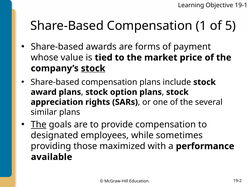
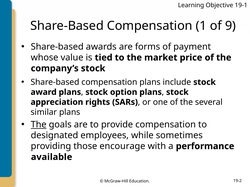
5: 5 -> 9
stock at (93, 69) underline: present -> none
maximized: maximized -> encourage
